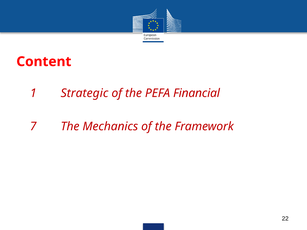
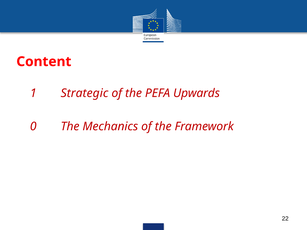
Financial: Financial -> Upwards
7: 7 -> 0
